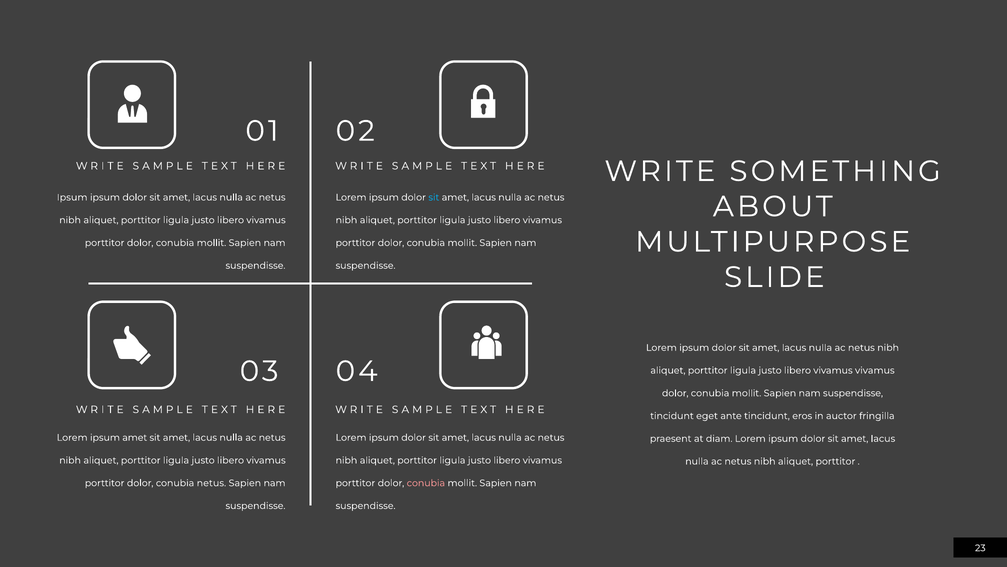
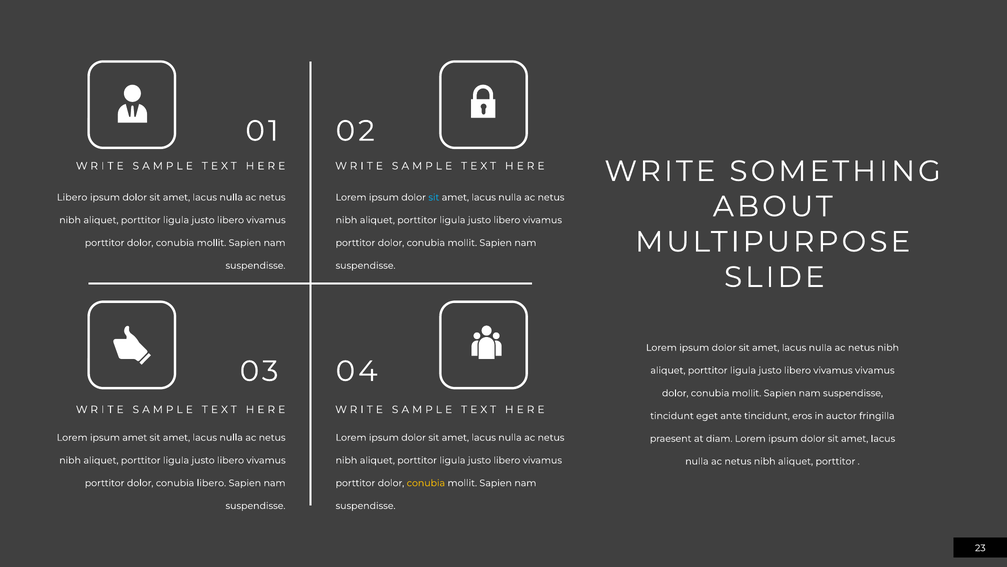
Ipsum at (72, 197): Ipsum -> Libero
conubia netus: netus -> libero
conubia at (426, 483) colour: pink -> yellow
